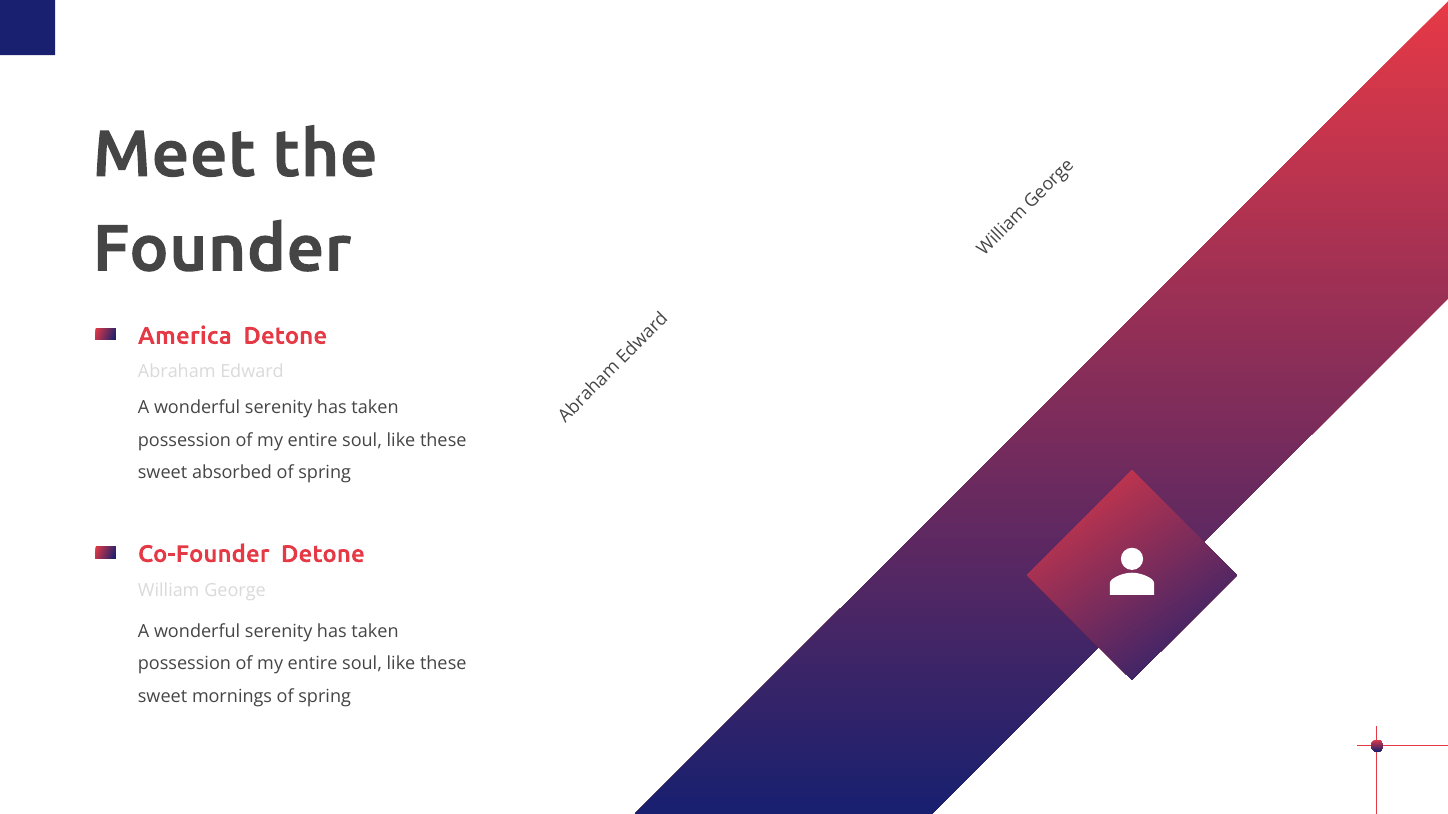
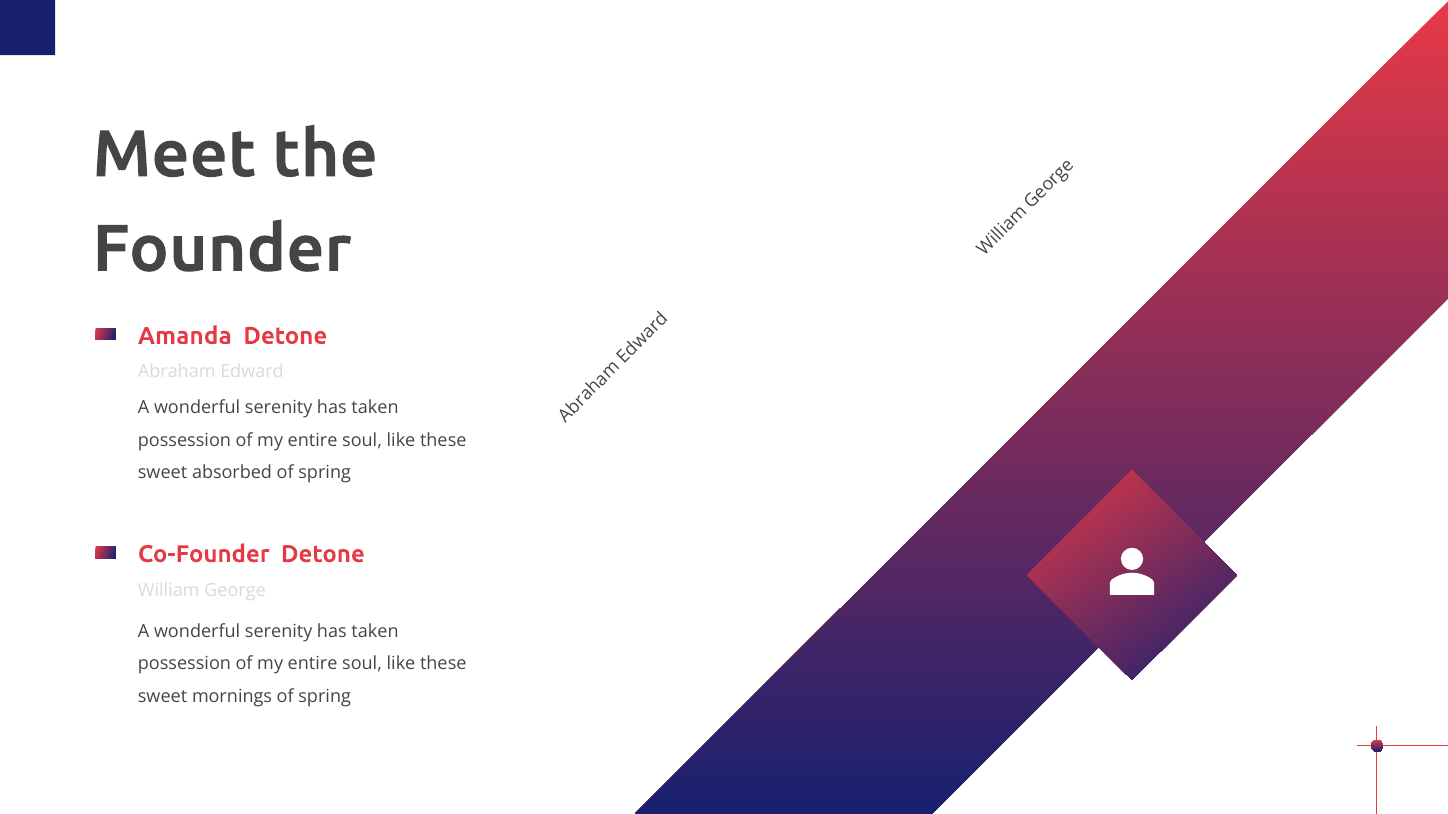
America: America -> Amanda
